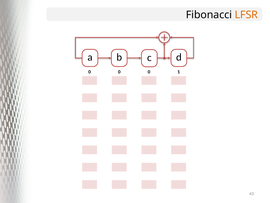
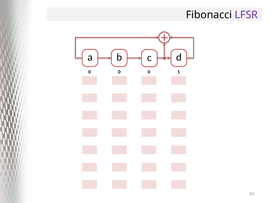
LFSR colour: orange -> purple
